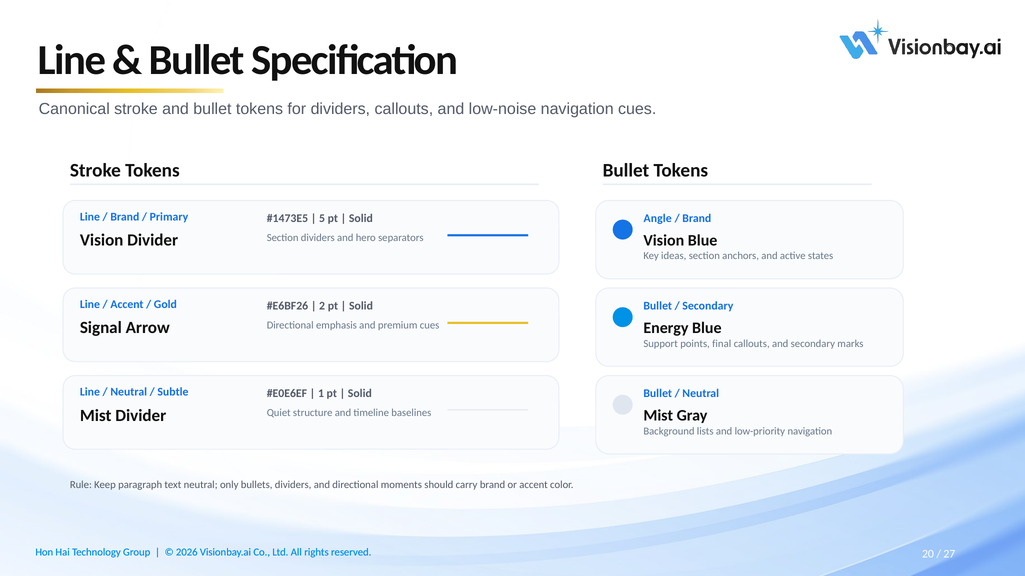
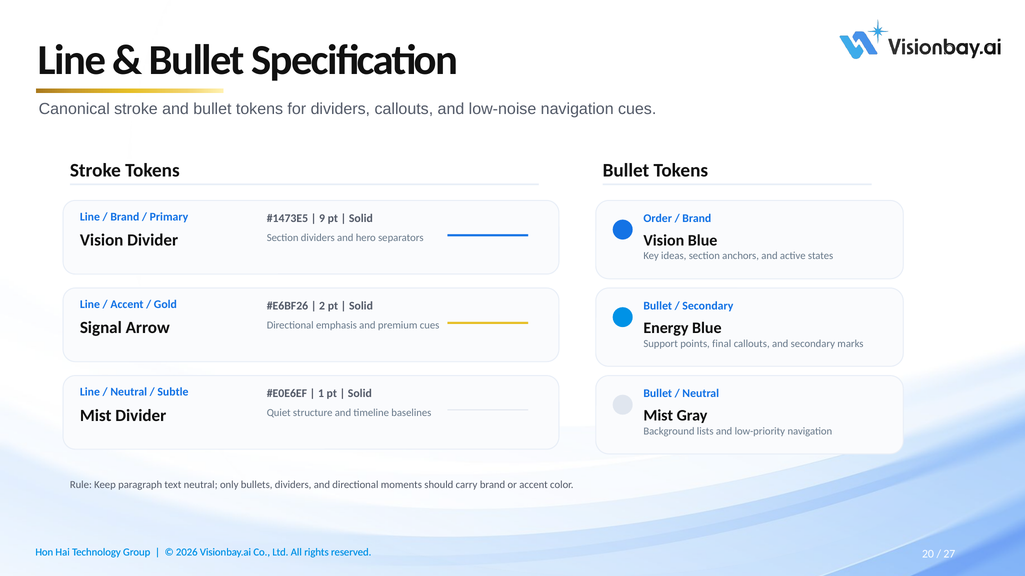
5: 5 -> 9
Angle: Angle -> Order
